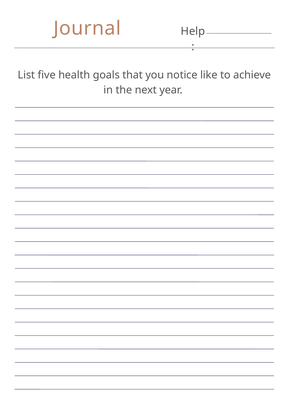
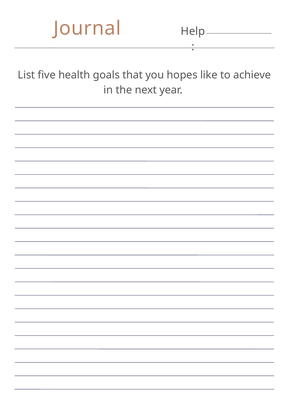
notice: notice -> hopes
